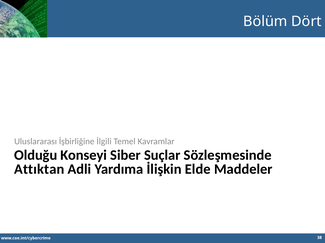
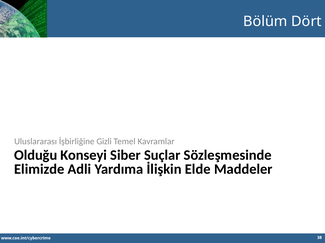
İlgili: İlgili -> Gizli
Attıktan: Attıktan -> Elimizde
